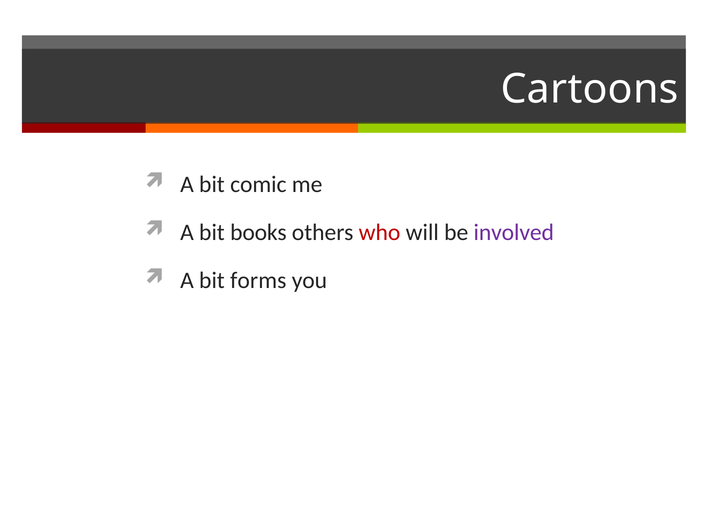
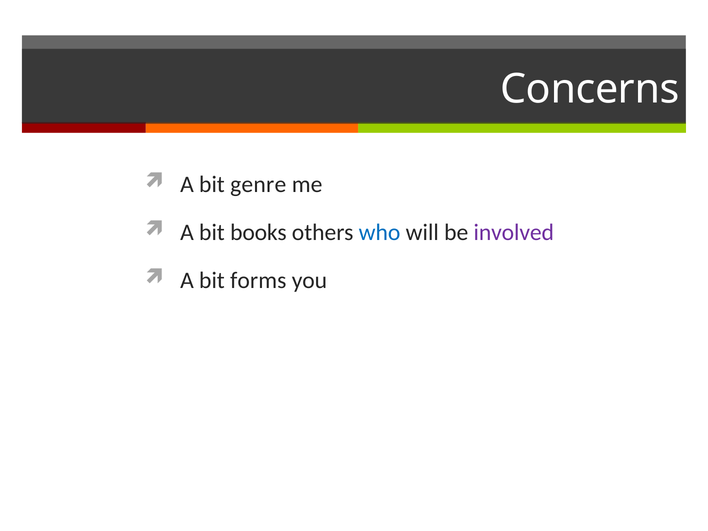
Cartoons: Cartoons -> Concerns
comic: comic -> genre
who colour: red -> blue
